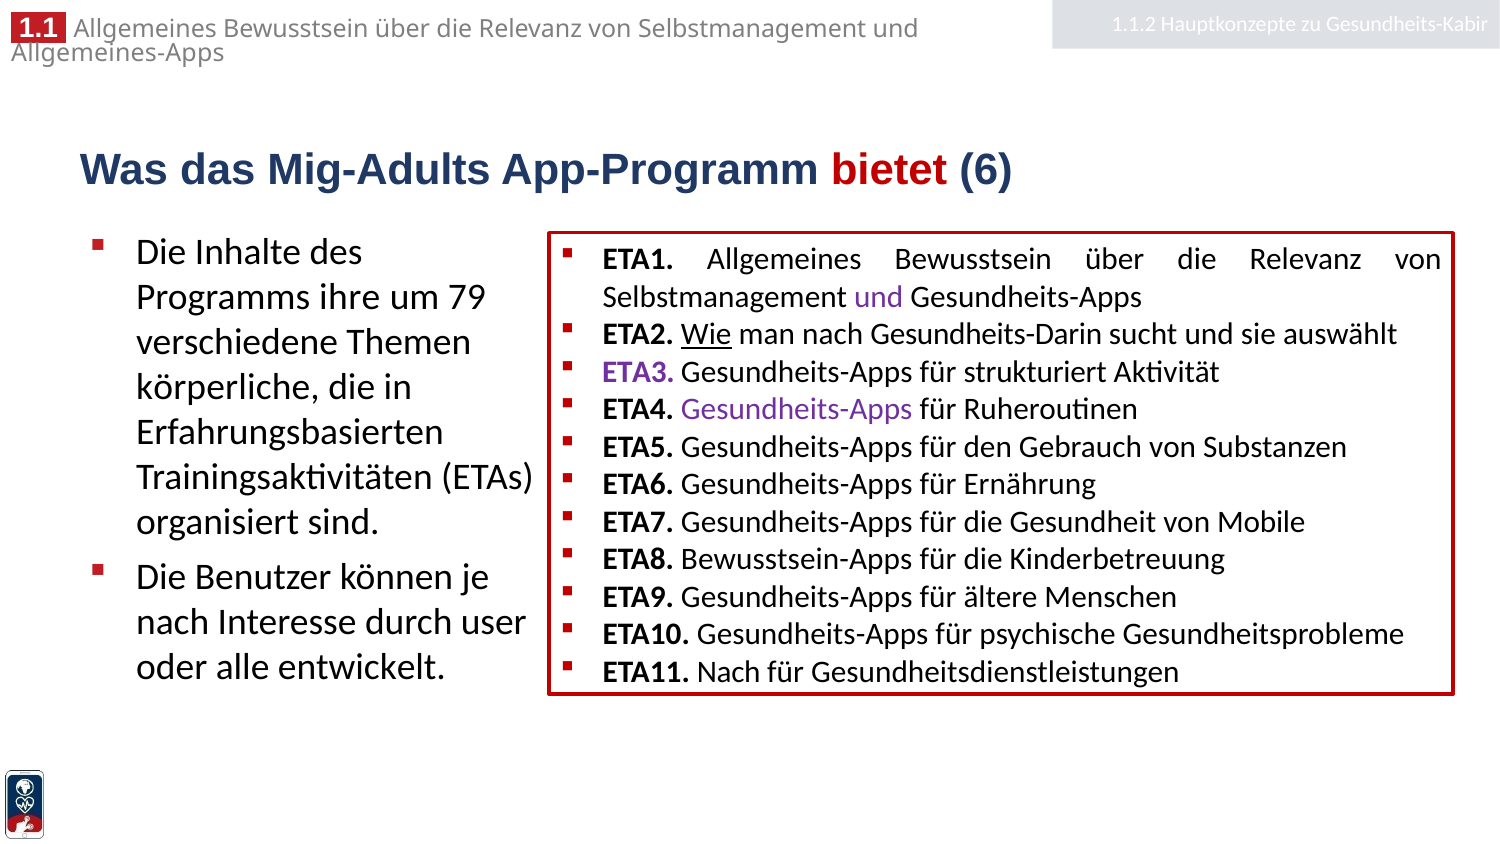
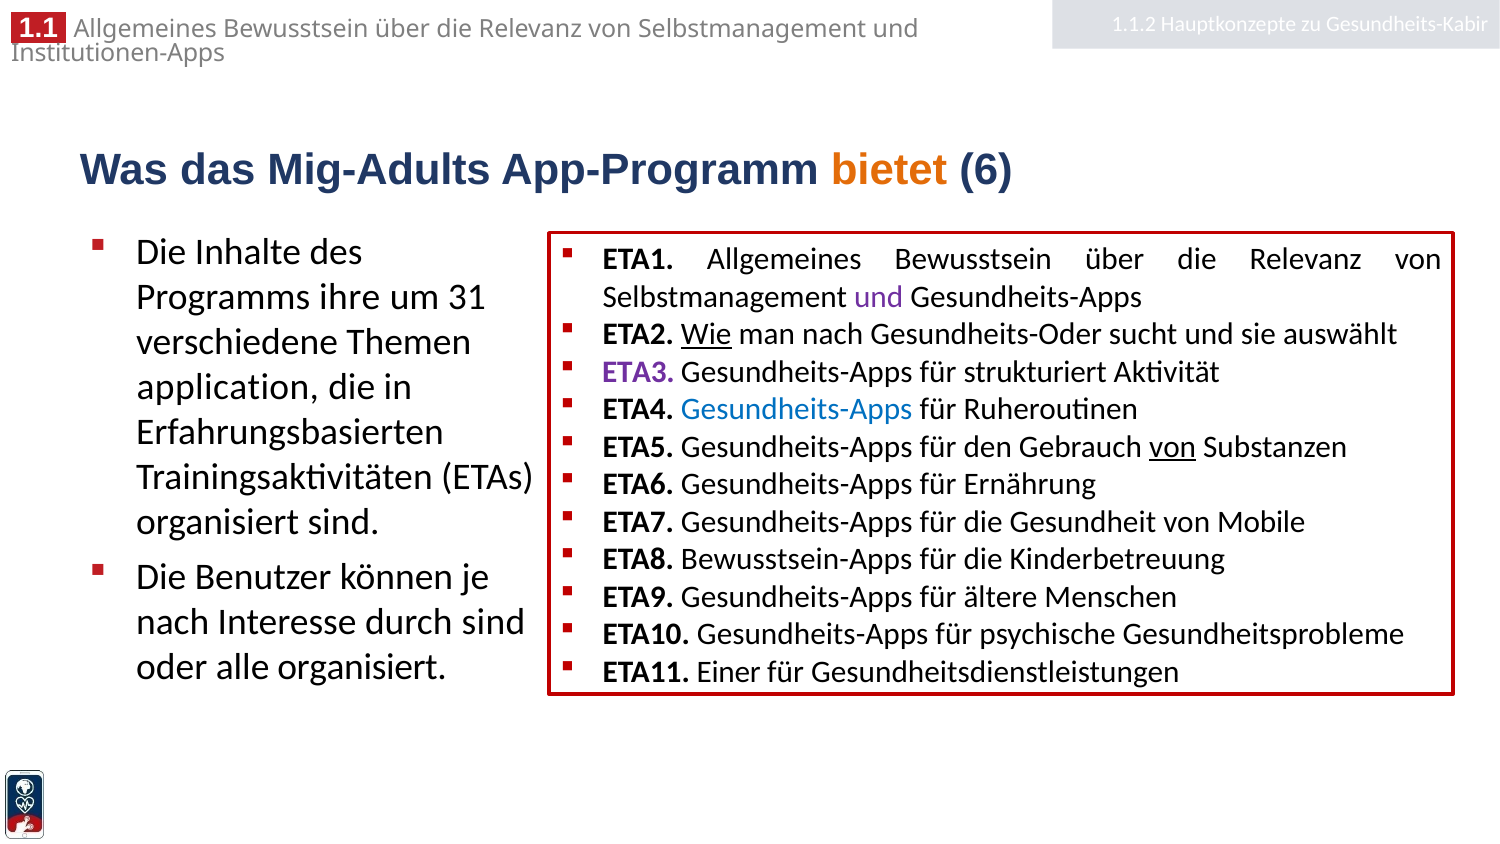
Allgemeines-Apps: Allgemeines-Apps -> Institutionen-Apps
bietet colour: red -> orange
79: 79 -> 31
Gesundheits-Darin: Gesundheits-Darin -> Gesundheits-Oder
körperliche: körperliche -> application
Gesundheits-Apps at (797, 409) colour: purple -> blue
von at (1173, 447) underline: none -> present
durch user: user -> sind
alle entwickelt: entwickelt -> organisiert
ETA11 Nach: Nach -> Einer
